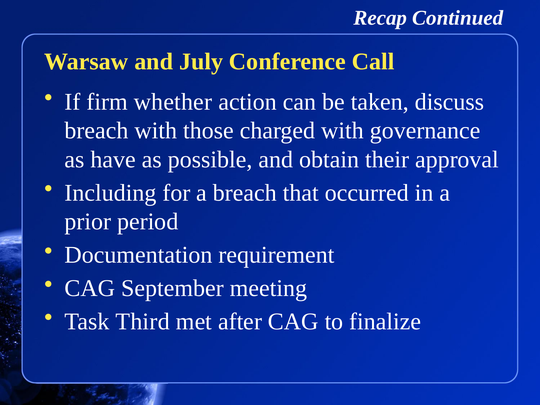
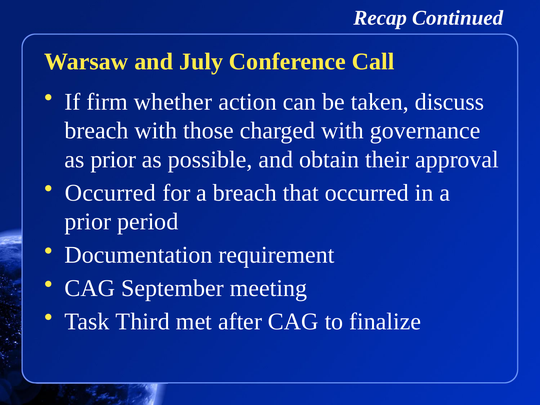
as have: have -> prior
Including at (110, 193): Including -> Occurred
